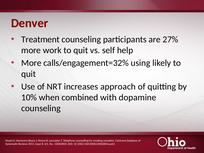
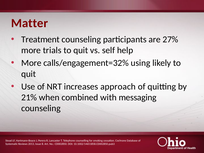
Denver: Denver -> Matter
work: work -> trials
10%: 10% -> 21%
dopamine: dopamine -> messaging
